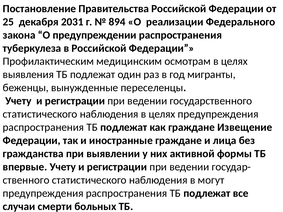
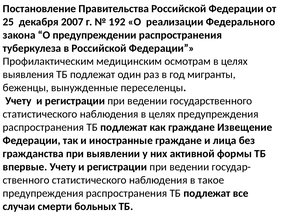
2031: 2031 -> 2007
894: 894 -> 192
могут: могут -> такое
